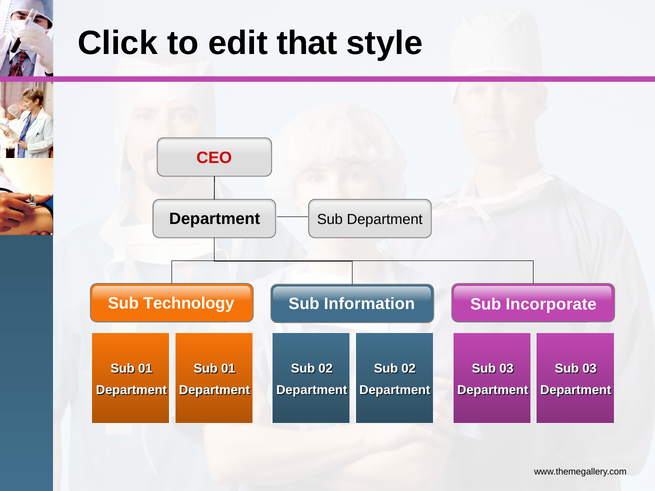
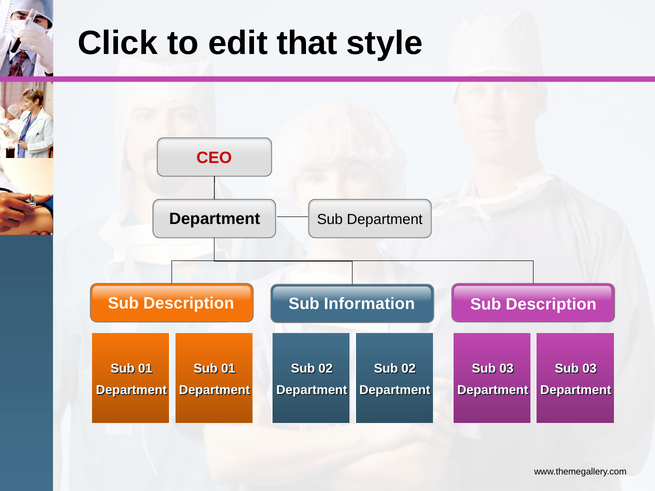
Technology at (189, 304): Technology -> Description
Incorporate at (551, 304): Incorporate -> Description
